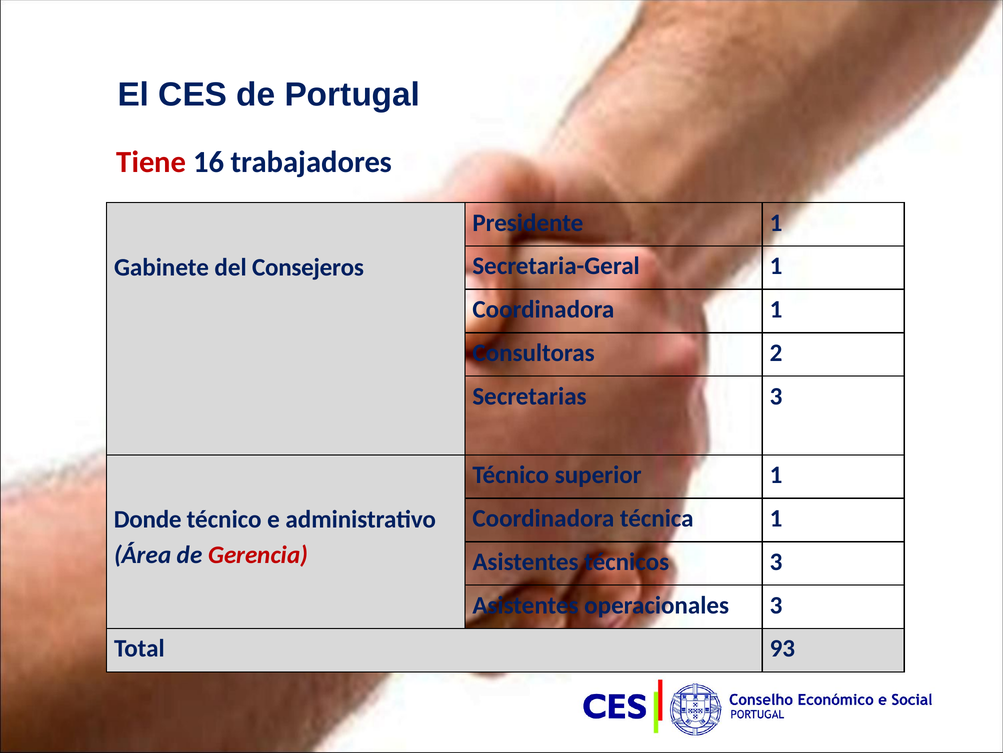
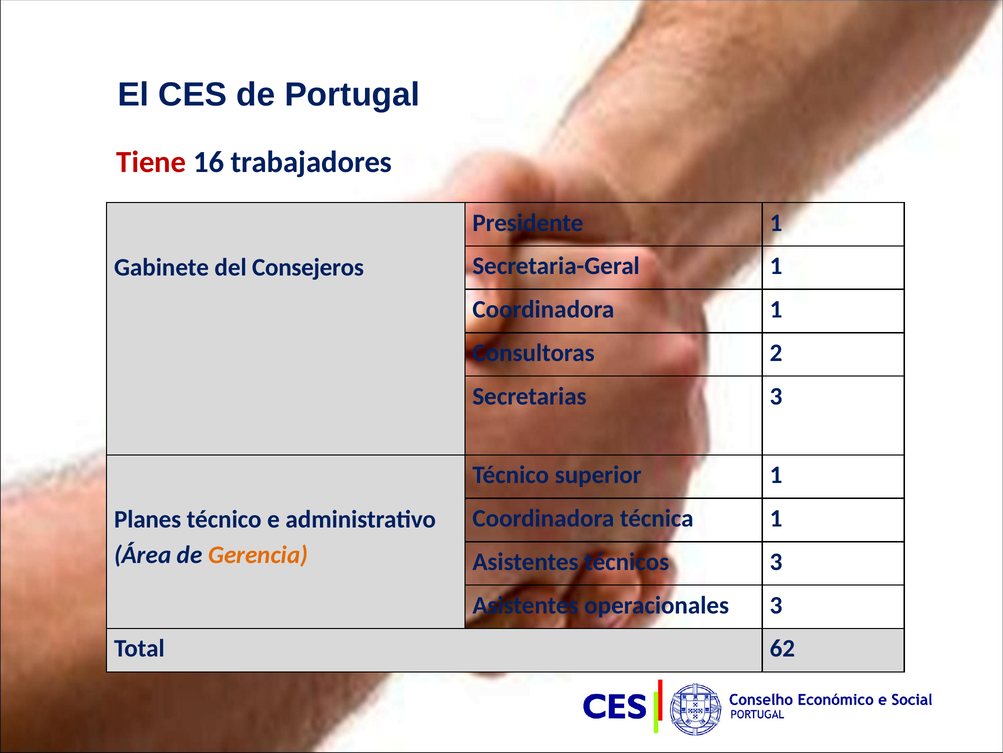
Donde: Donde -> Planes
Gerencia colour: red -> orange
93: 93 -> 62
